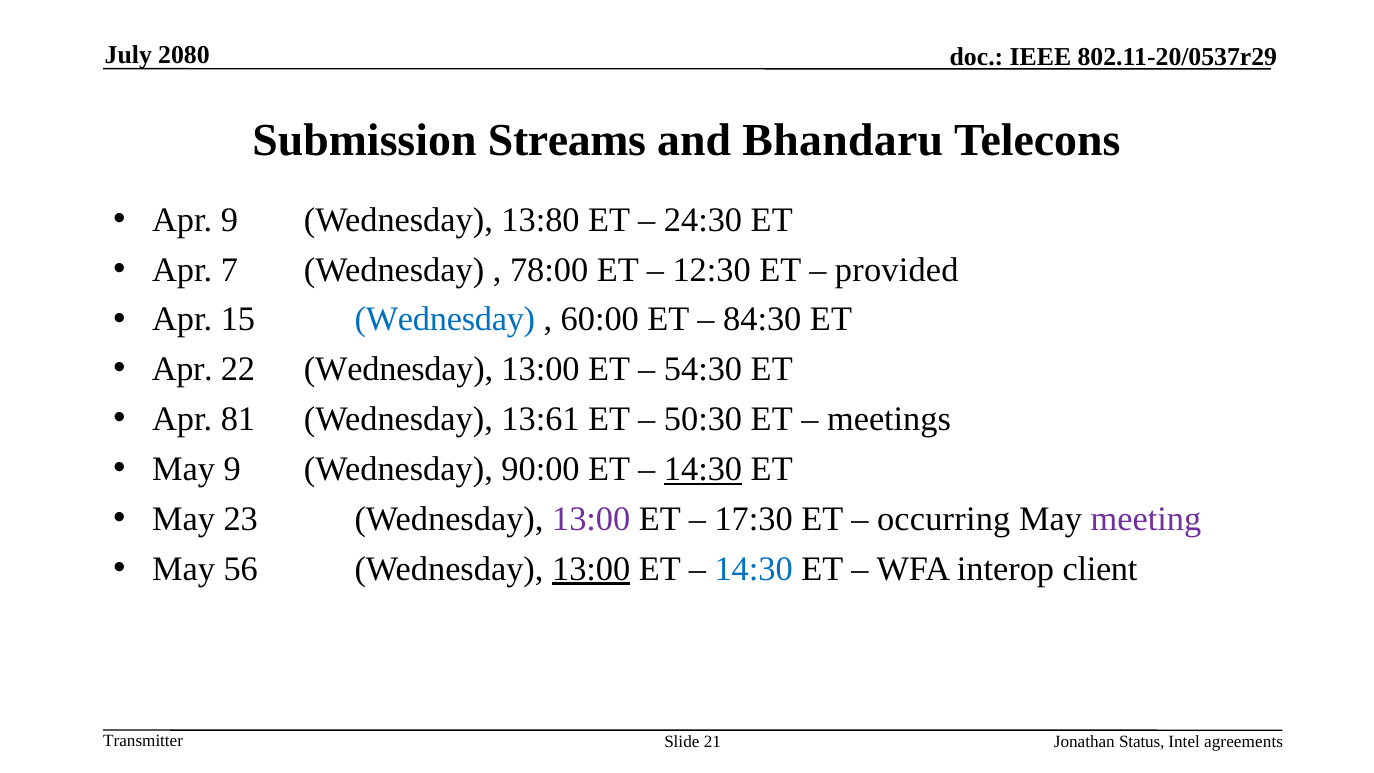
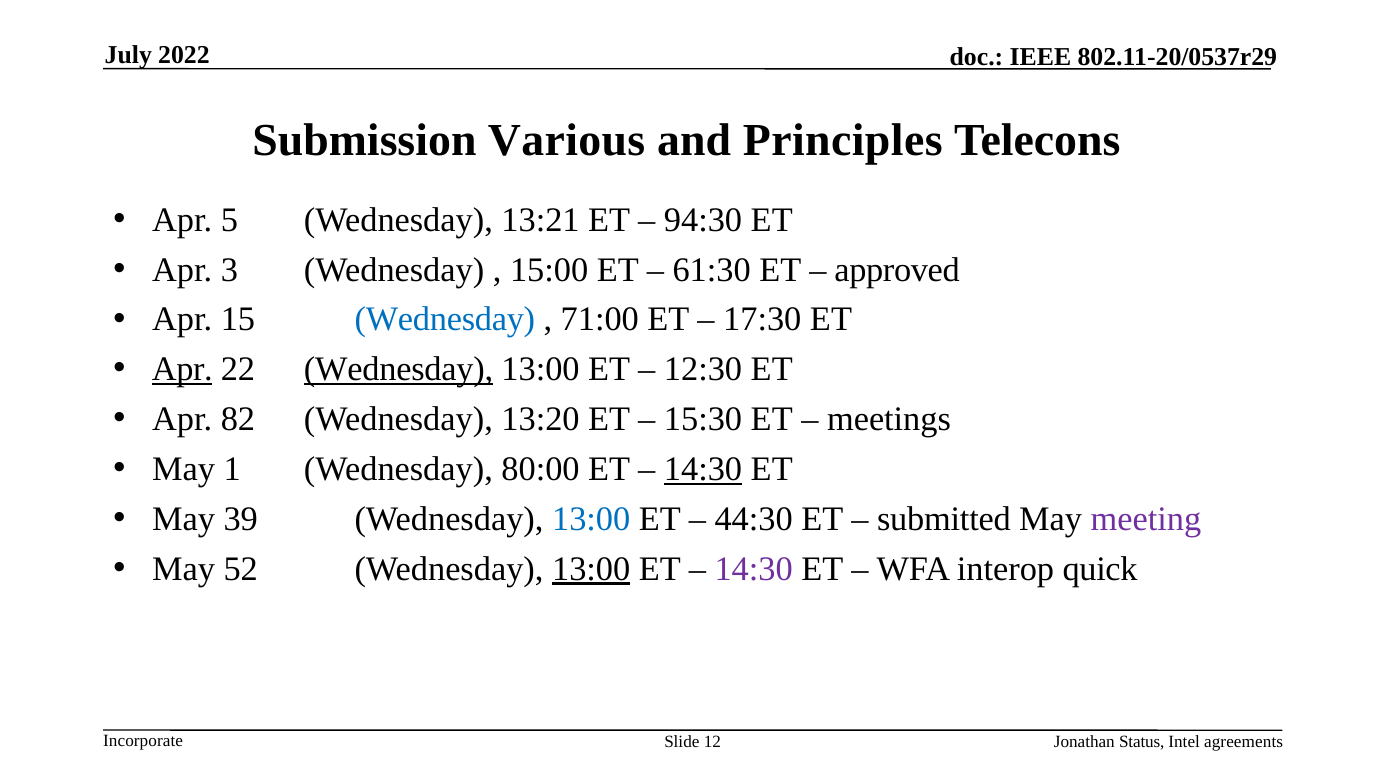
2080: 2080 -> 2022
Streams: Streams -> Various
Bhandaru: Bhandaru -> Principles
Apr 9: 9 -> 5
13:80: 13:80 -> 13:21
24:30: 24:30 -> 94:30
7: 7 -> 3
78:00: 78:00 -> 15:00
12:30: 12:30 -> 61:30
provided: provided -> approved
60:00: 60:00 -> 71:00
84:30: 84:30 -> 17:30
Apr at (182, 369) underline: none -> present
Wednesday at (399, 369) underline: none -> present
54:30: 54:30 -> 12:30
81: 81 -> 82
13:61: 13:61 -> 13:20
50:30: 50:30 -> 15:30
May 9: 9 -> 1
90:00: 90:00 -> 80:00
23: 23 -> 39
13:00 at (591, 519) colour: purple -> blue
17:30: 17:30 -> 44:30
occurring: occurring -> submitted
56: 56 -> 52
14:30 at (754, 569) colour: blue -> purple
client: client -> quick
Transmitter: Transmitter -> Incorporate
21: 21 -> 12
